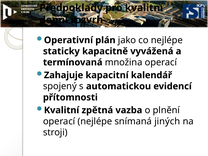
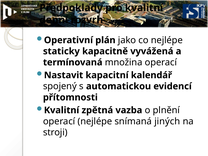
Zahajuje: Zahajuje -> Nastavit
